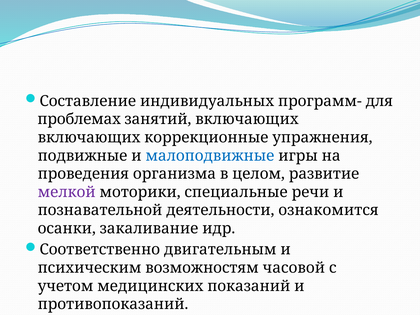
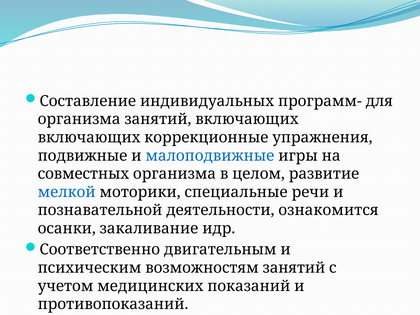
проблемах at (79, 119): проблемах -> организма
проведения: проведения -> совместных
мелкой colour: purple -> blue
возможностям часовой: часовой -> занятий
